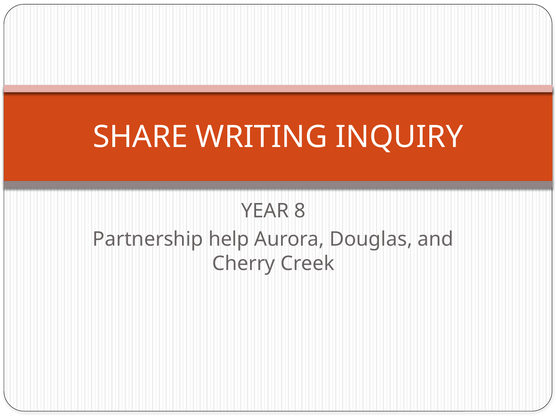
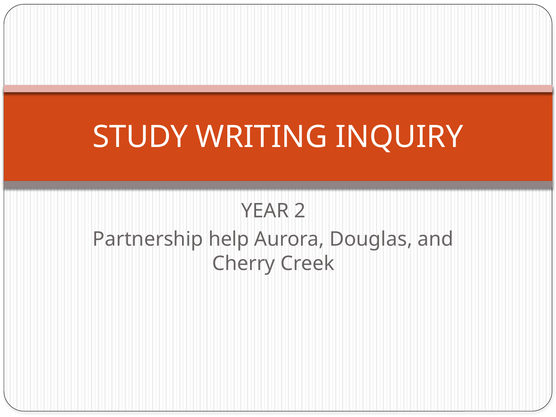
SHARE: SHARE -> STUDY
8: 8 -> 2
